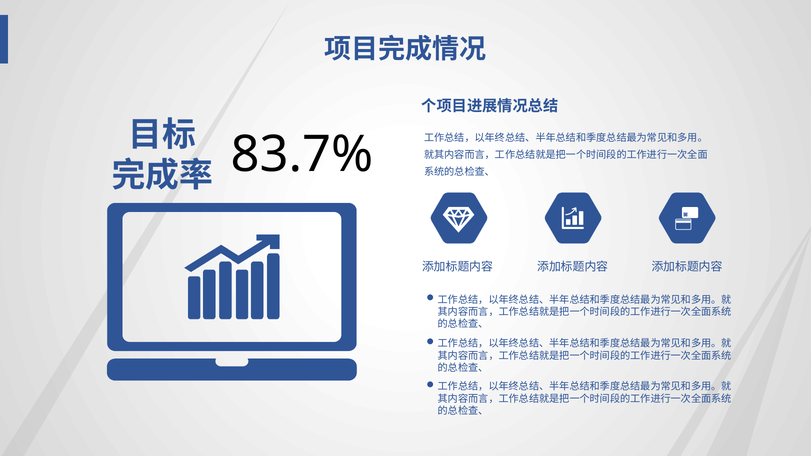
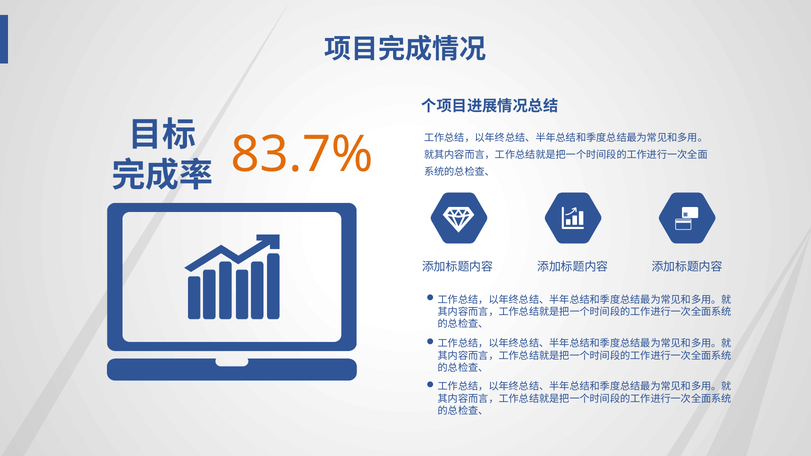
83.7% colour: black -> orange
